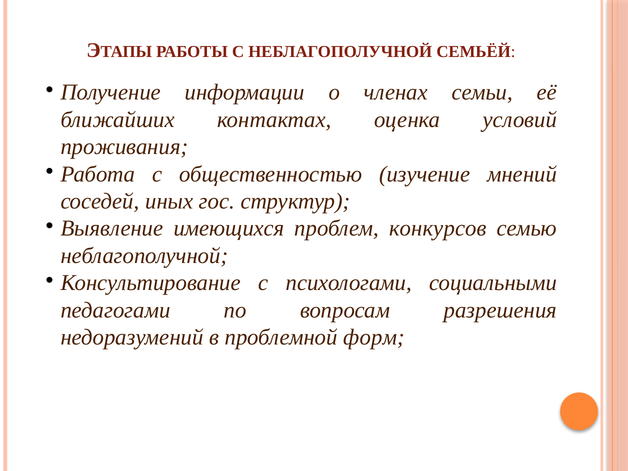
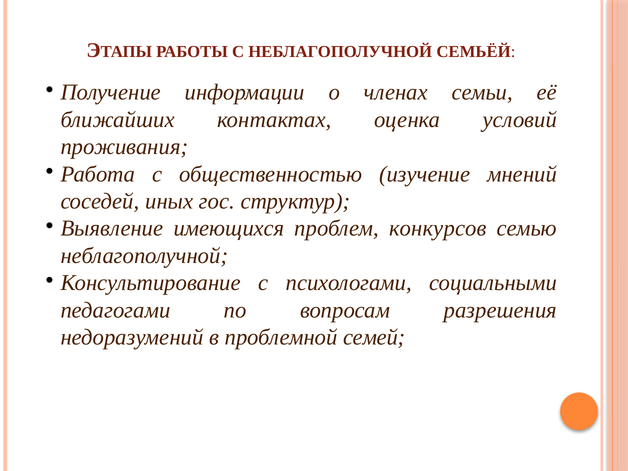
форм: форм -> семей
